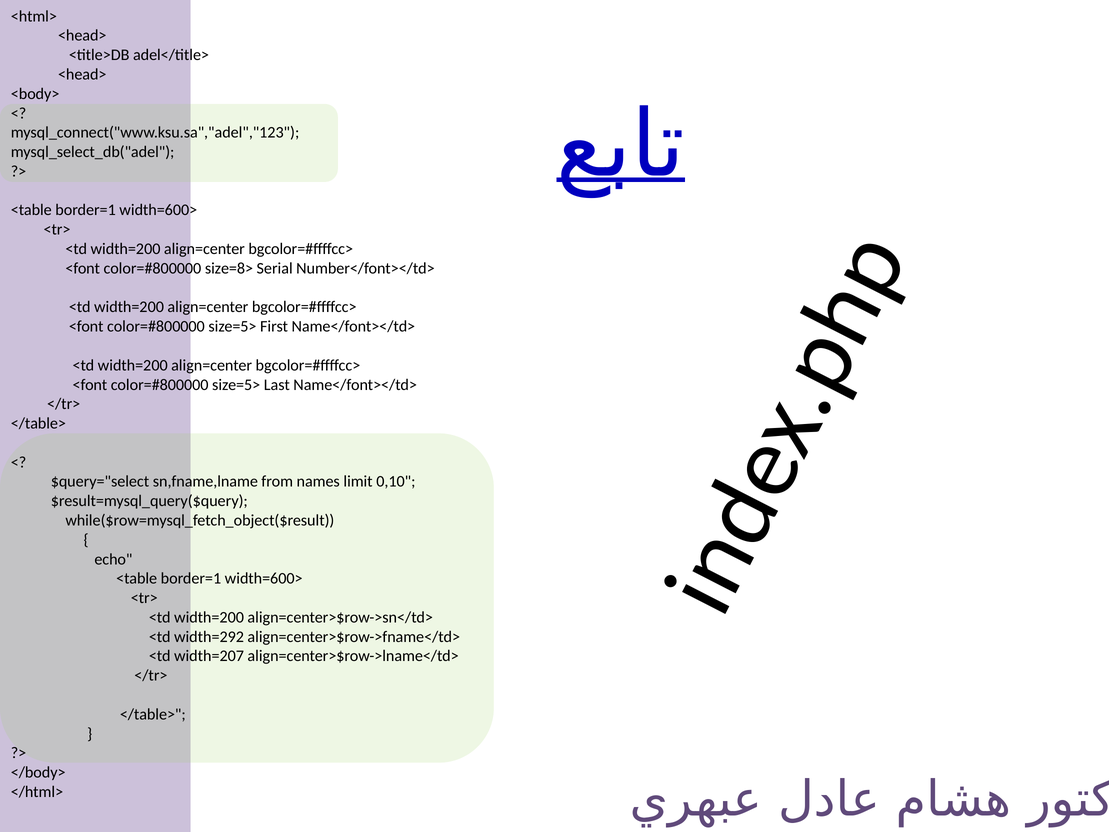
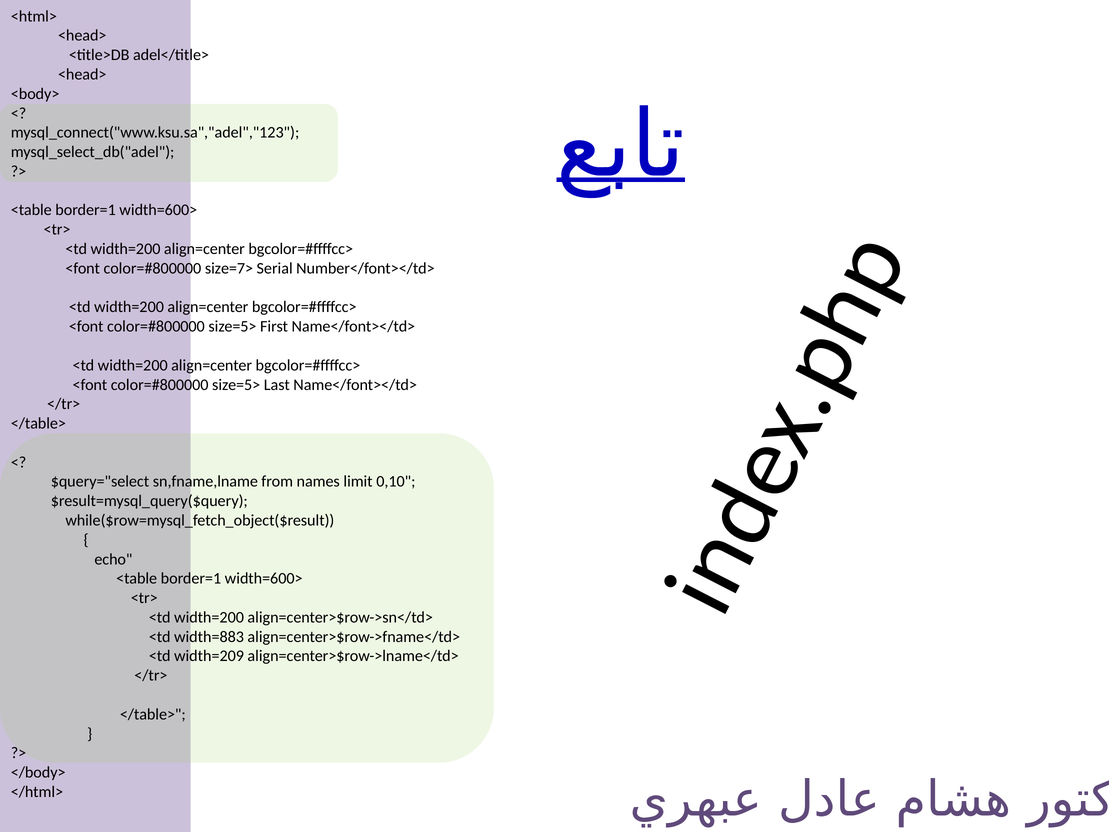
size=8>: size=8> -> size=7>
width=292: width=292 -> width=883
width=207: width=207 -> width=209
